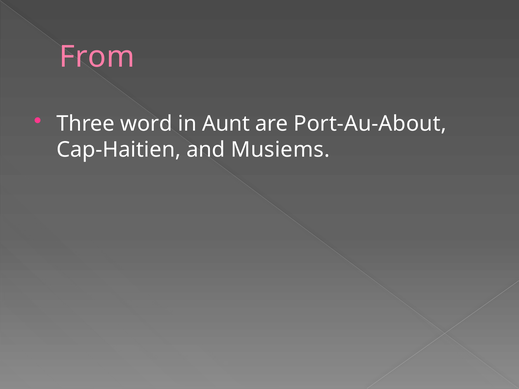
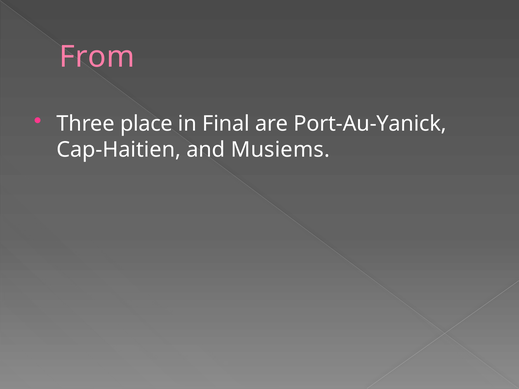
word: word -> place
Aunt: Aunt -> Final
Port-Au-About: Port-Au-About -> Port-Au-Yanick
